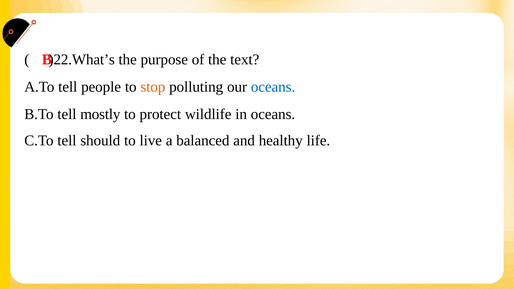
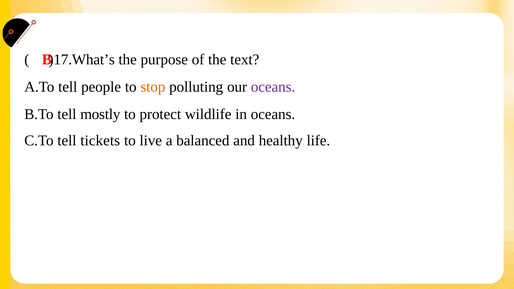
)22.What’s: )22.What’s -> )17.What’s
oceans at (273, 87) colour: blue -> purple
should: should -> tickets
